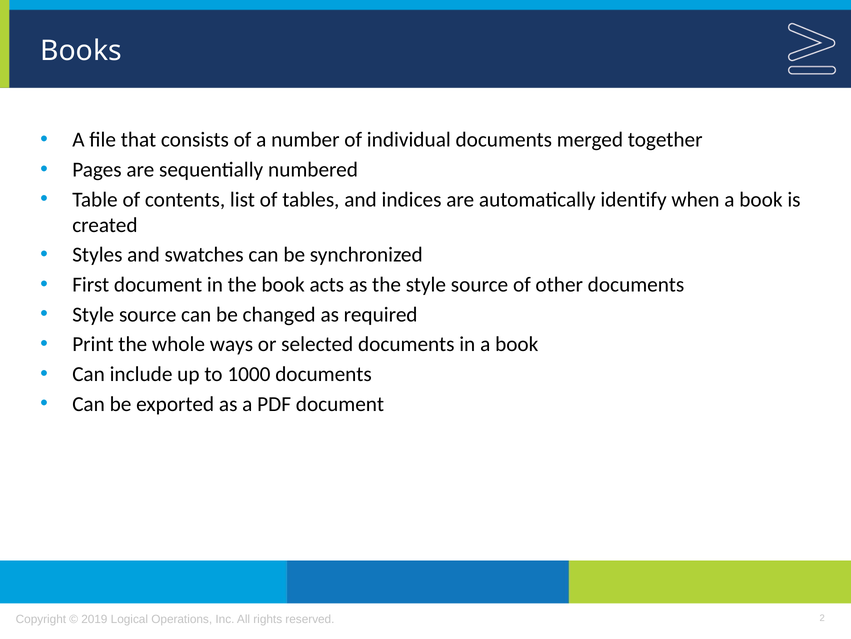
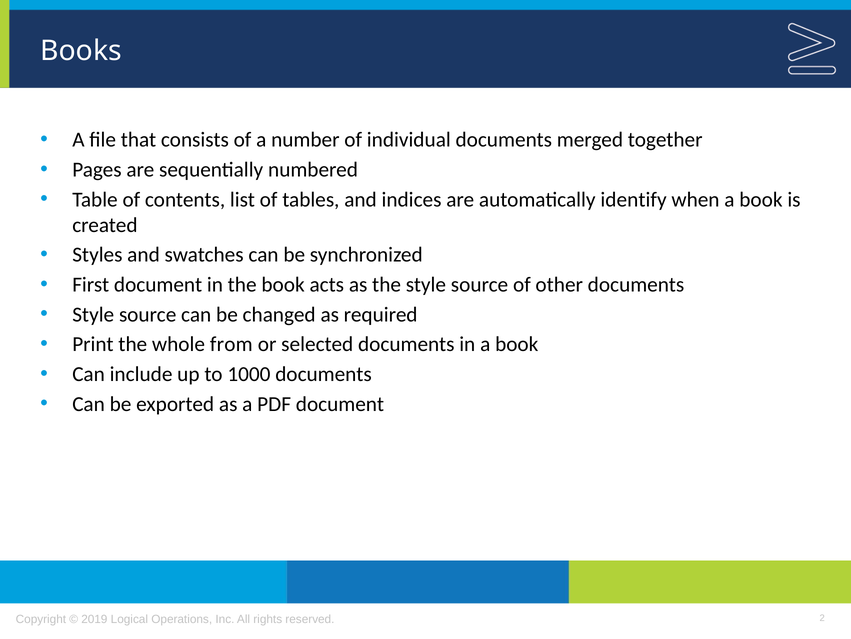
ways: ways -> from
